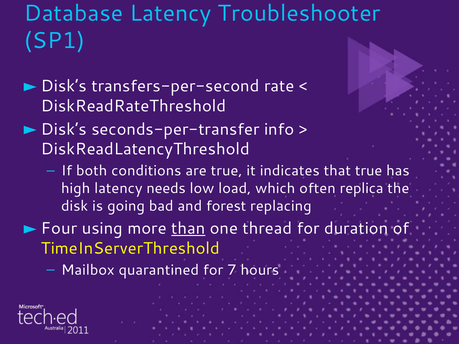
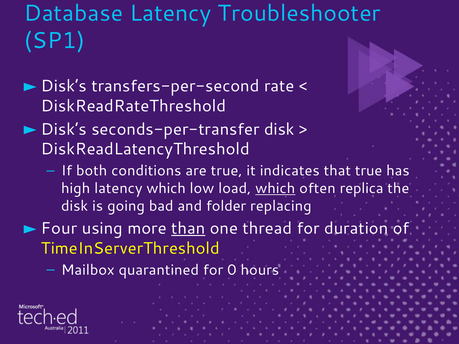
seconds-per-transfer info: info -> disk
latency needs: needs -> which
which at (275, 189) underline: none -> present
forest: forest -> folder
7: 7 -> 0
